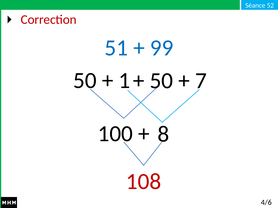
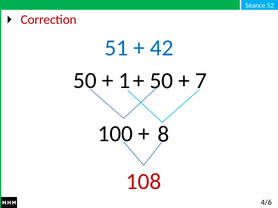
99: 99 -> 42
